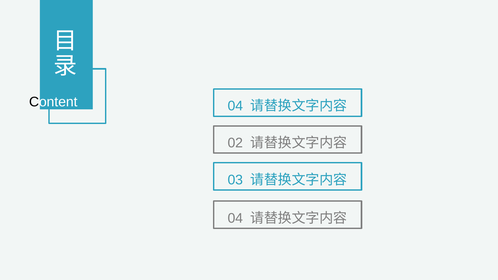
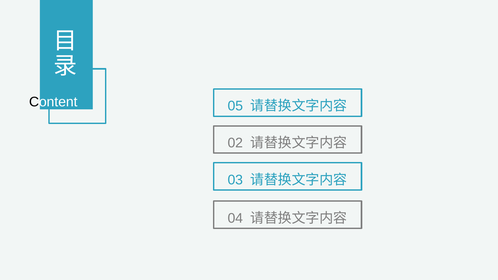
Content 04: 04 -> 05
